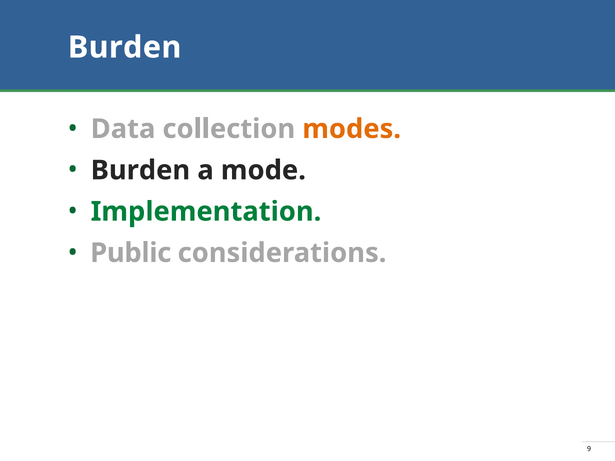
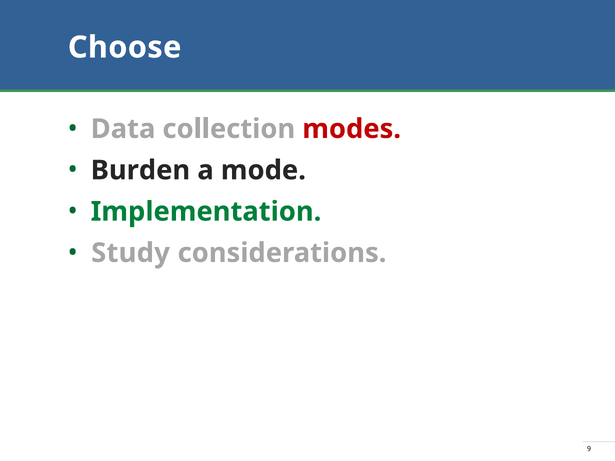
Burden at (125, 47): Burden -> Choose
modes colour: orange -> red
Public: Public -> Study
